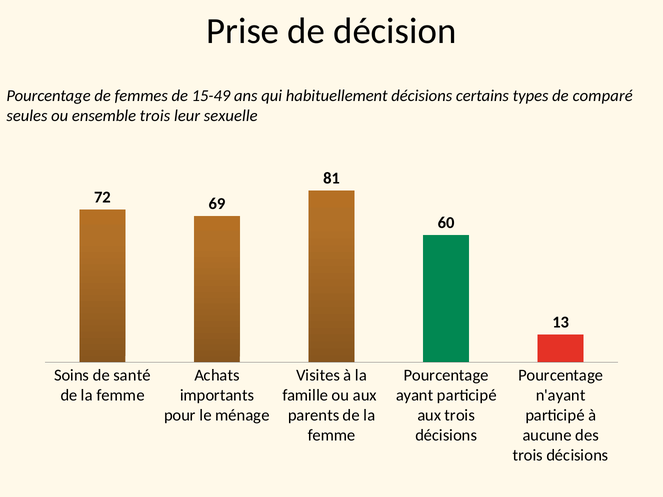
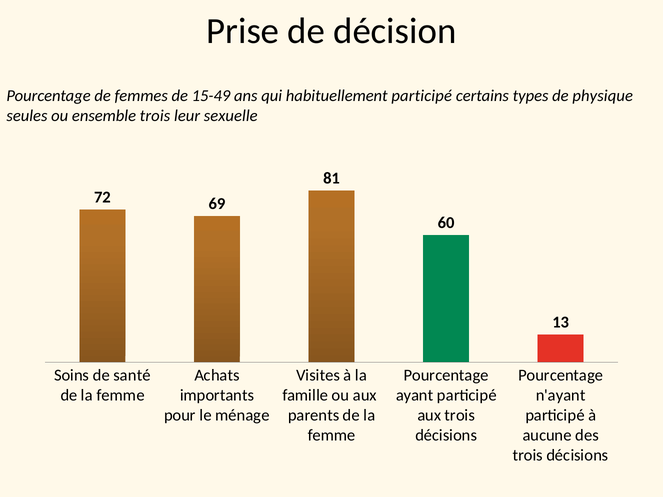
habituellement décisions: décisions -> participé
comparé: comparé -> physique
